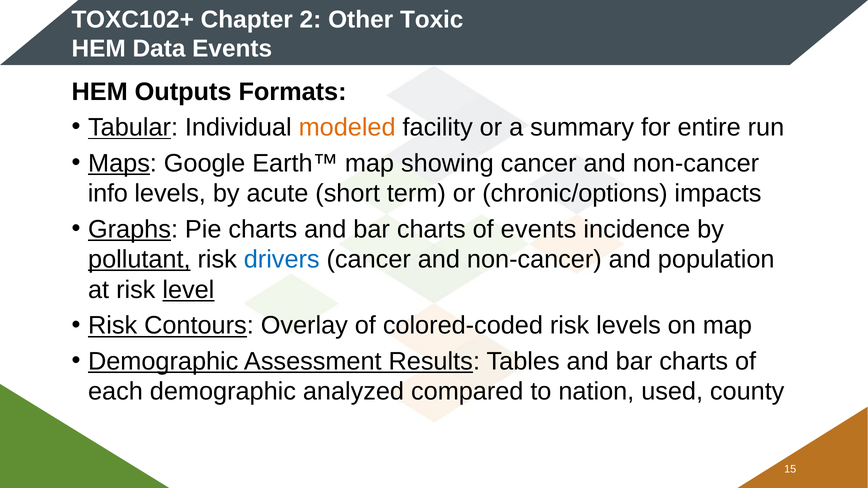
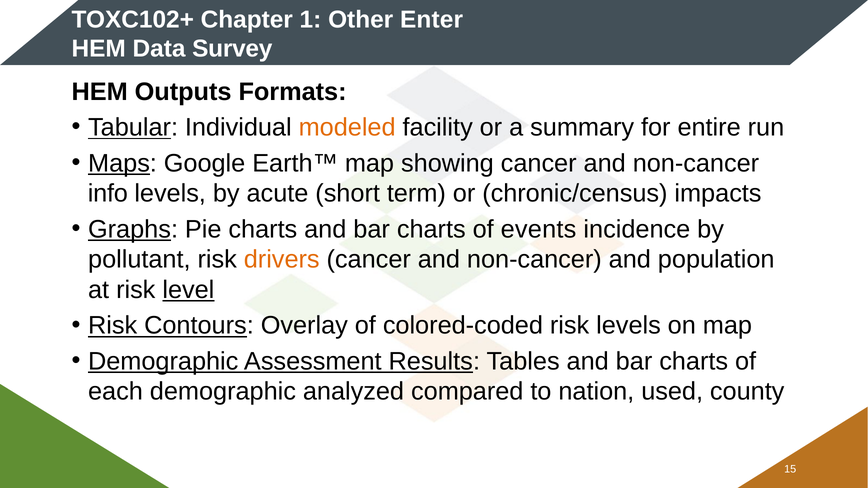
2: 2 -> 1
Toxic: Toxic -> Enter
Data Events: Events -> Survey
chronic/options: chronic/options -> chronic/census
pollutant underline: present -> none
drivers colour: blue -> orange
